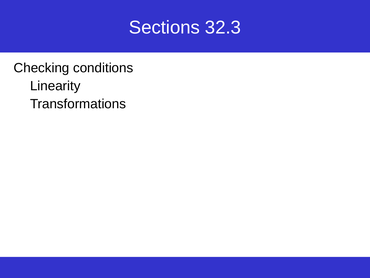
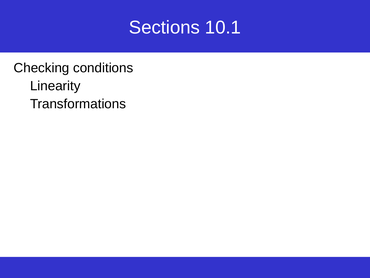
32.3: 32.3 -> 10.1
